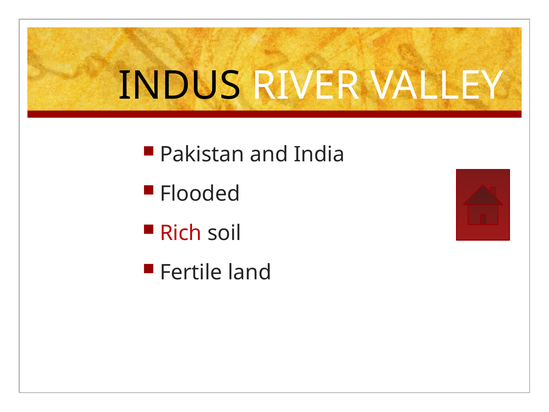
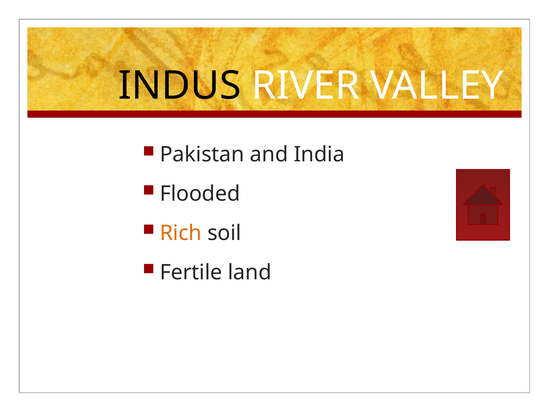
Rich colour: red -> orange
